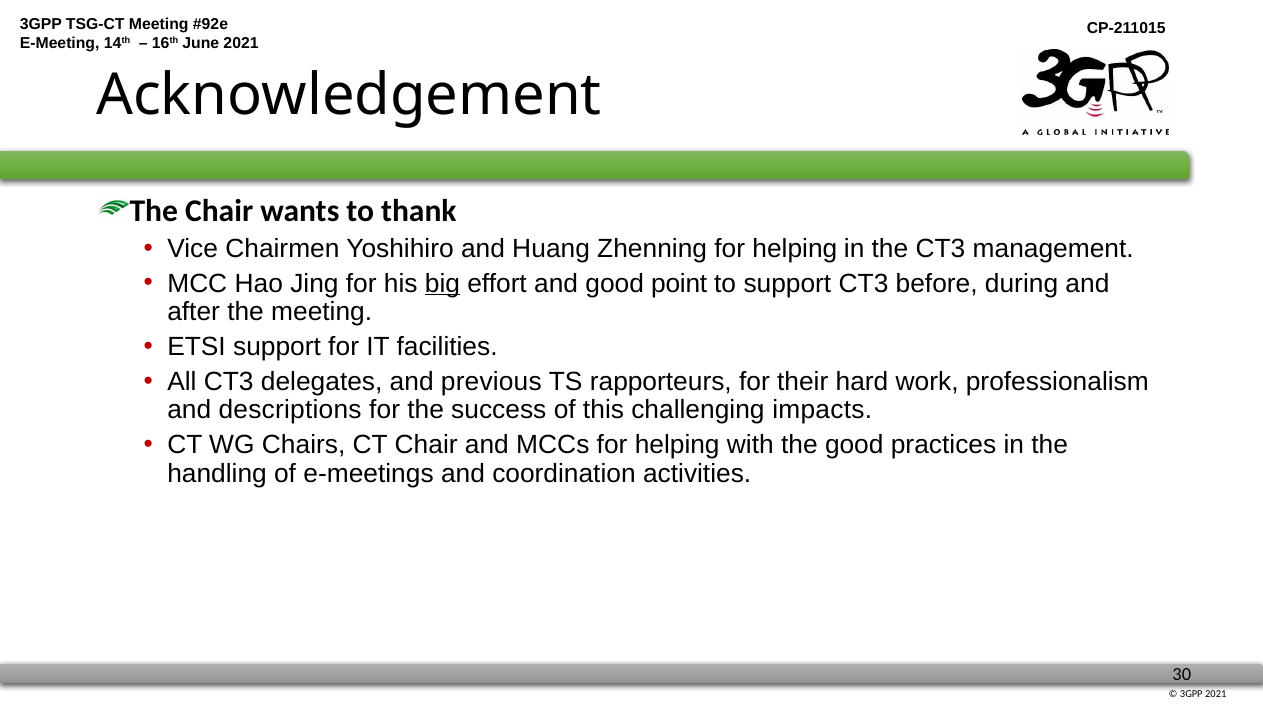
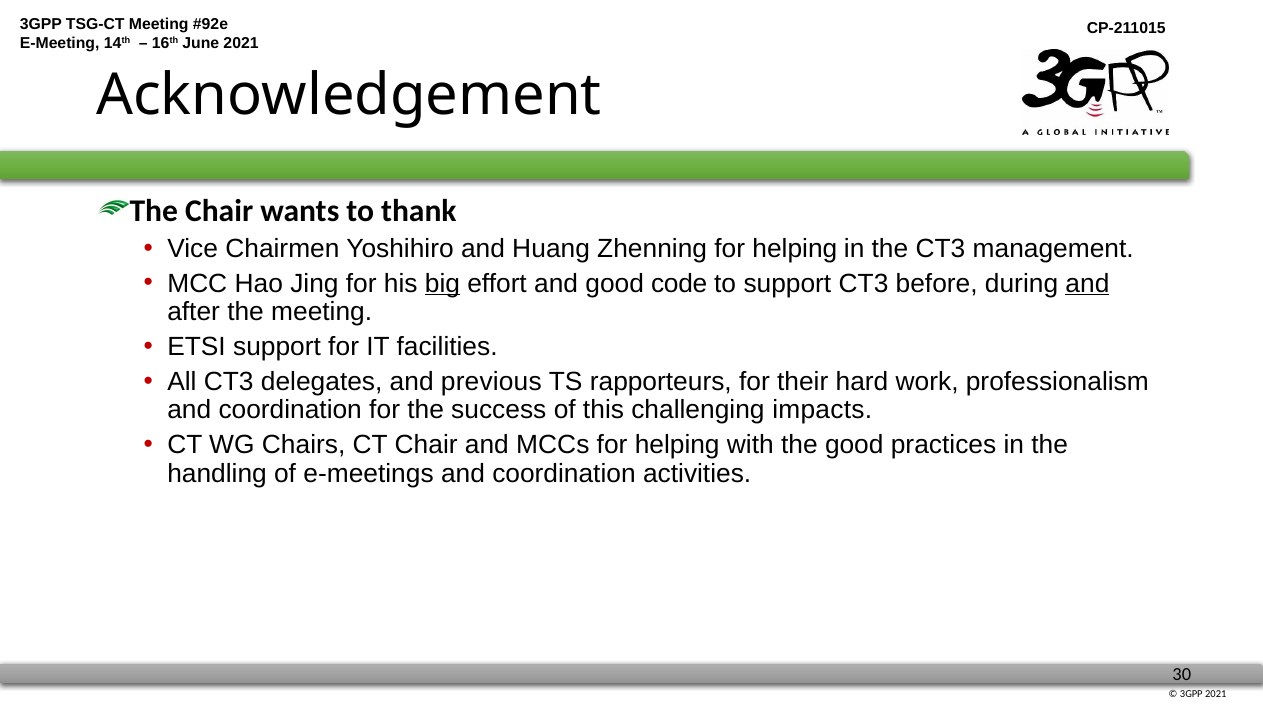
point: point -> code
and at (1087, 284) underline: none -> present
descriptions at (290, 410): descriptions -> coordination
